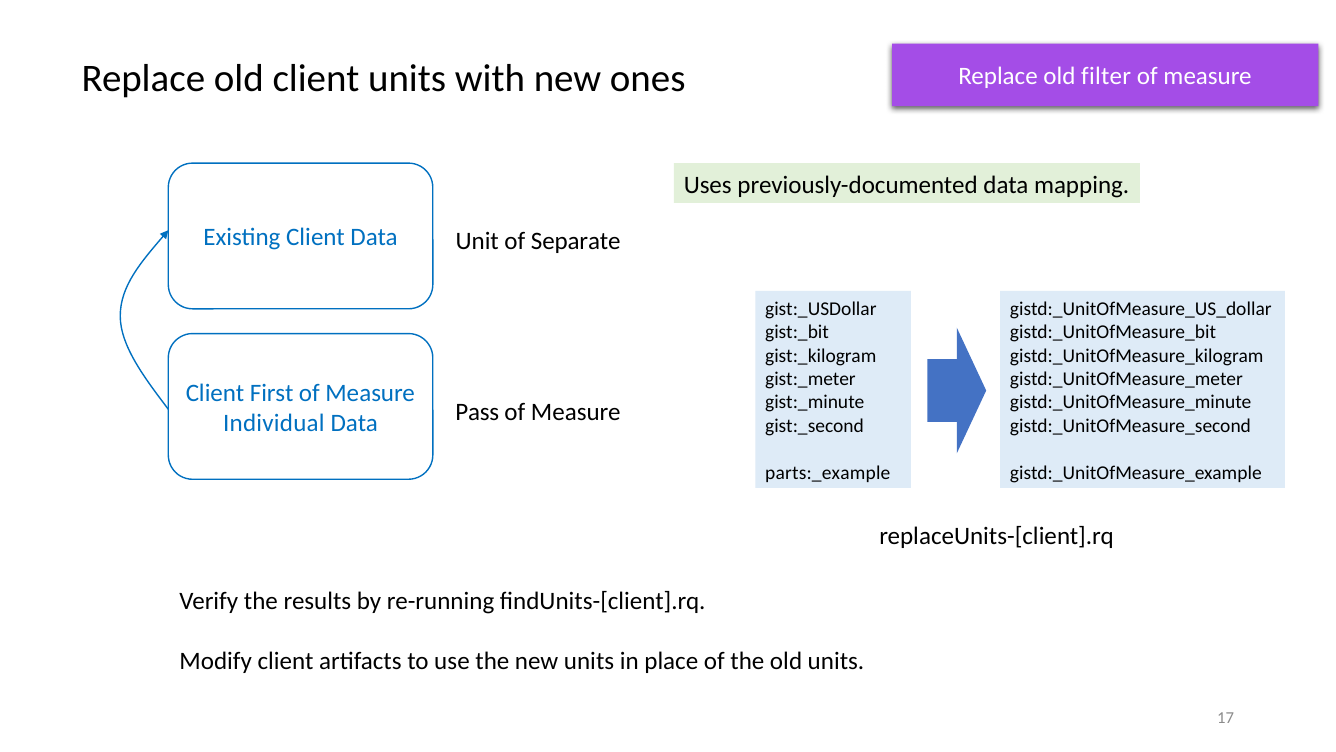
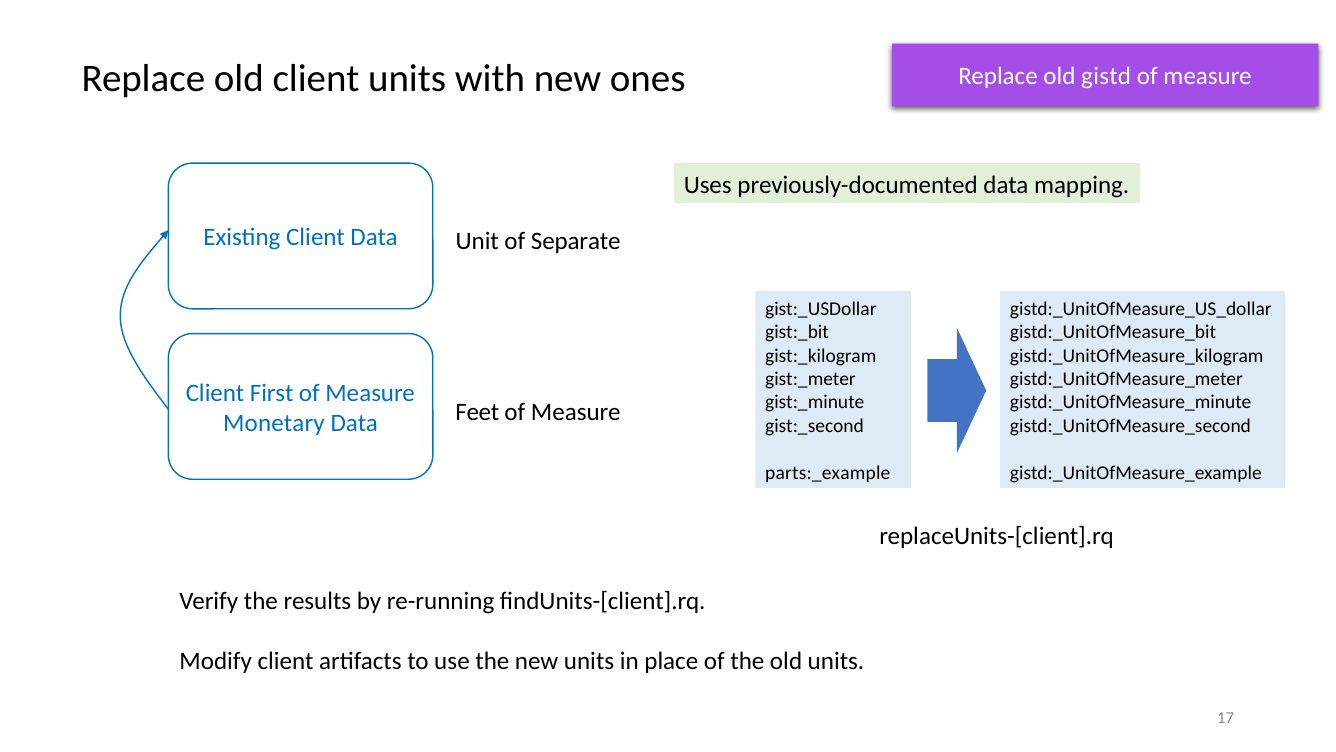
filter: filter -> gistd
Pass: Pass -> Feet
Individual: Individual -> Monetary
